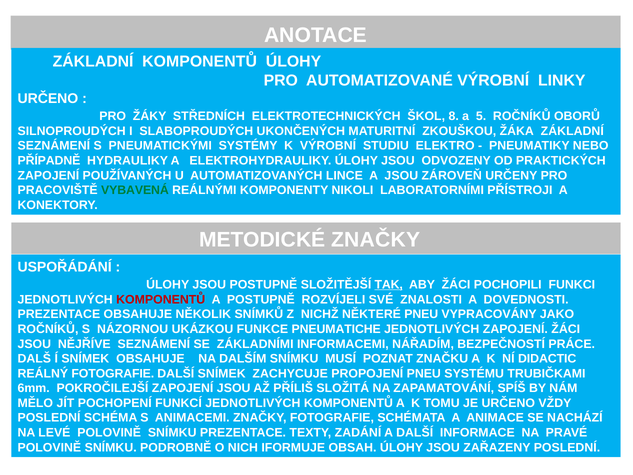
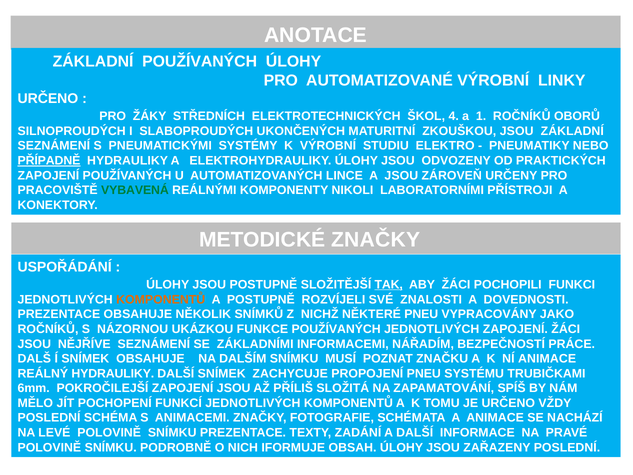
ZÁKLADNÍ KOMPONENTŮ: KOMPONENTŮ -> POUŽÍVANÝCH
8: 8 -> 4
5: 5 -> 1
ZKOUŠKOU ŽÁKA: ŽÁKA -> JSOU
PŘÍPADNĚ underline: none -> present
KOMPONENTŮ at (161, 299) colour: red -> orange
FUNKCE PNEUMATICHE: PNEUMATICHE -> POUŽÍVANÝCH
NÍ DIDACTIC: DIDACTIC -> ANIMACE
REÁLNÝ FOTOGRAFIE: FOTOGRAFIE -> HYDRAULIKY
